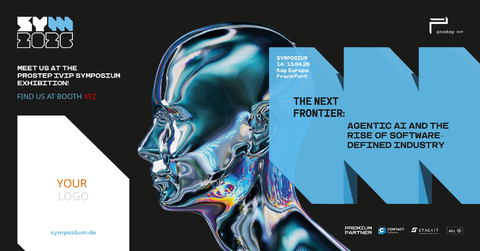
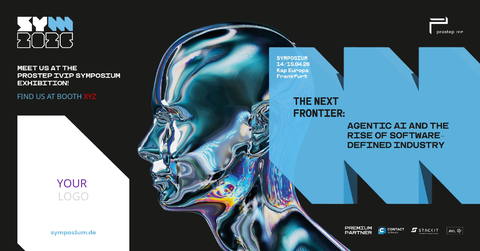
YOUR colour: orange -> purple
